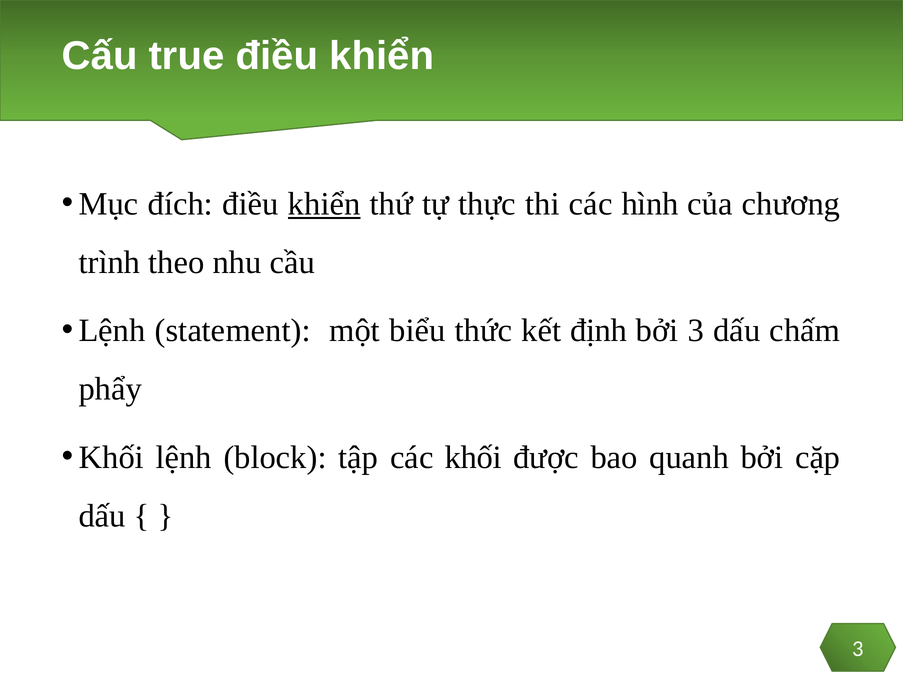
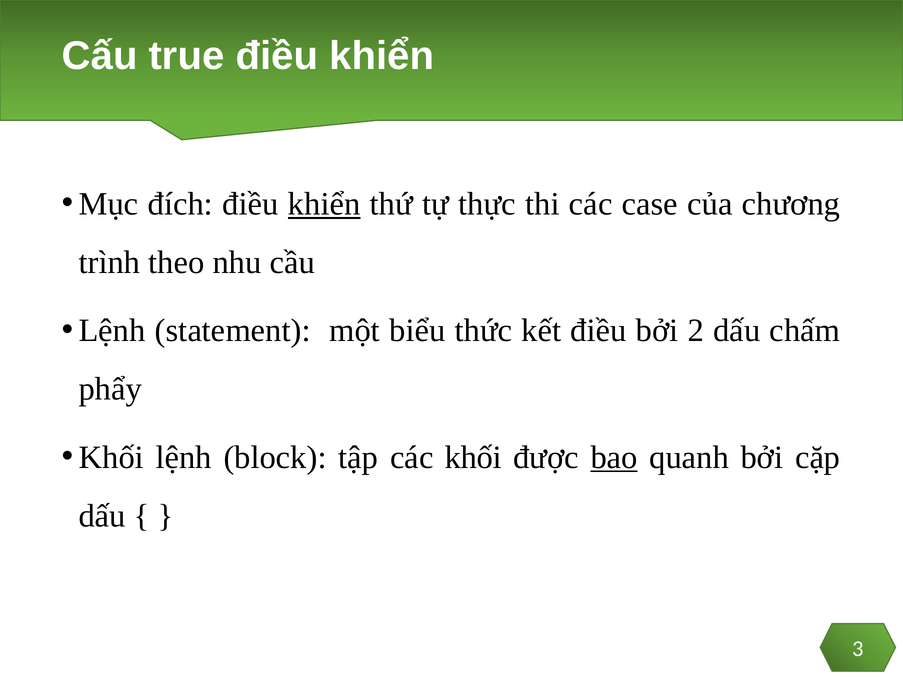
hình: hình -> case
kết định: định -> điều
bởi 3: 3 -> 2
bao underline: none -> present
